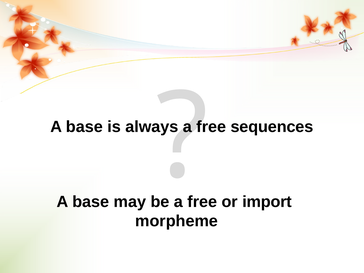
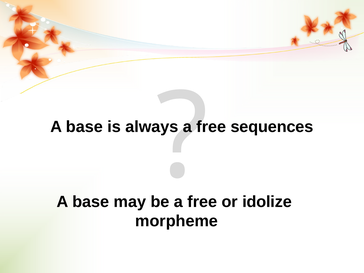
import: import -> idolize
